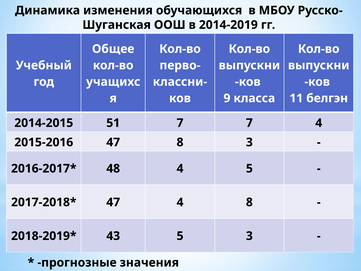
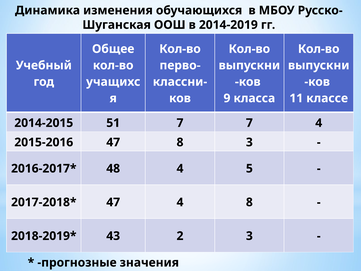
белгэн: белгэн -> классе
43 5: 5 -> 2
